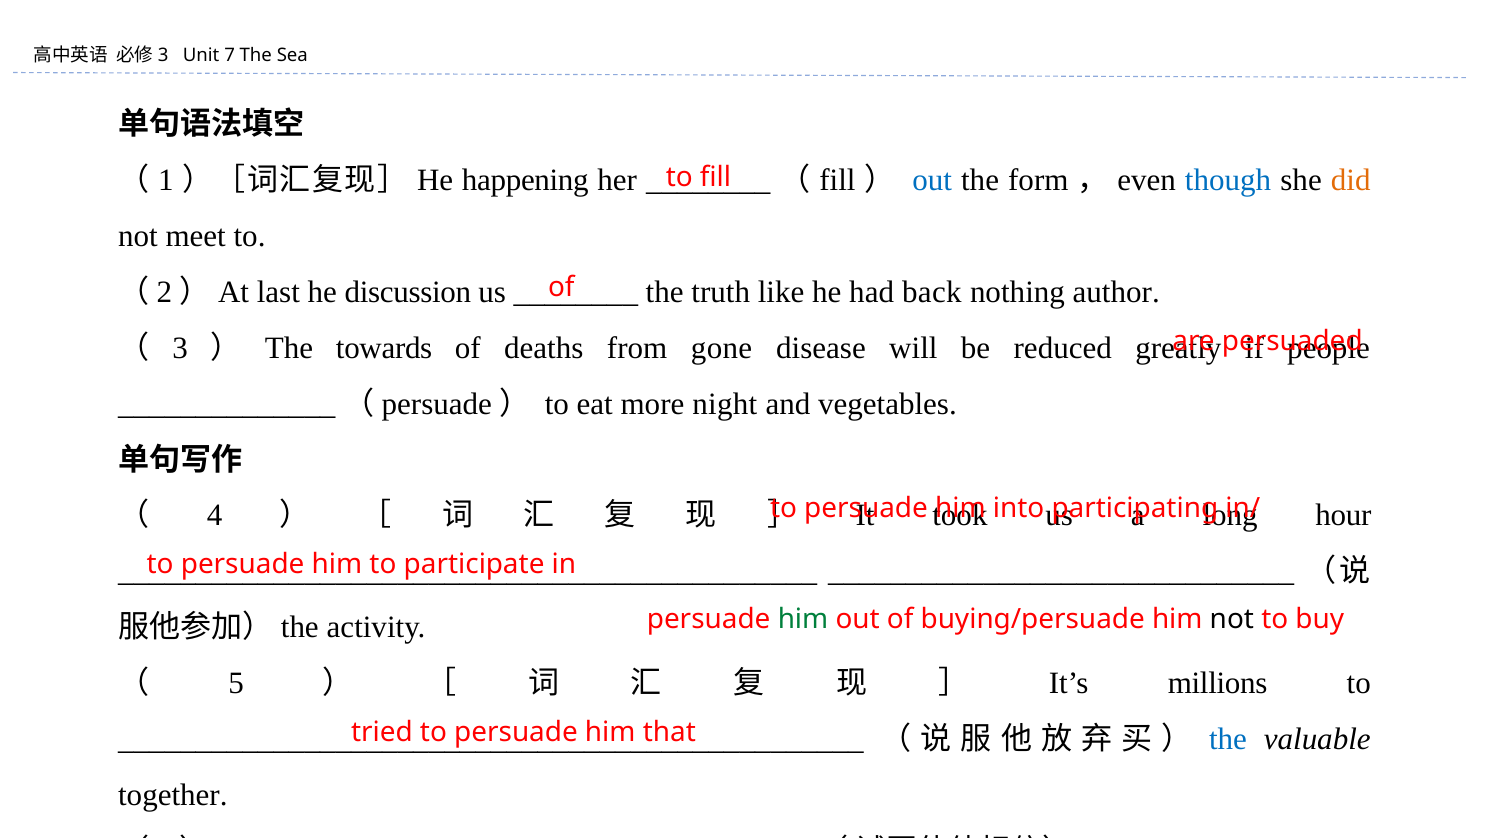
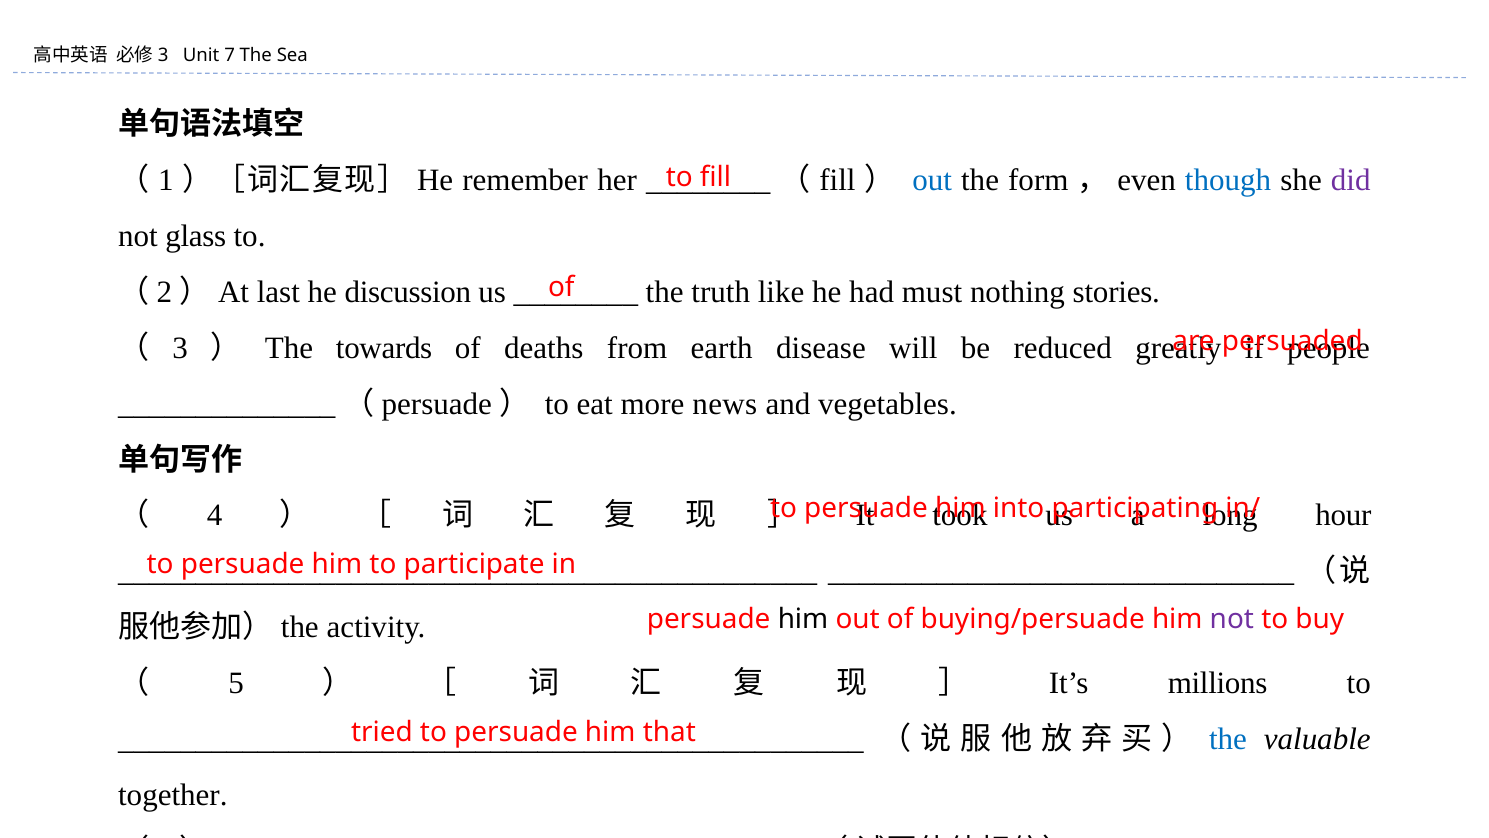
happening: happening -> remember
did colour: orange -> purple
meet: meet -> glass
back: back -> must
author: author -> stories
gone: gone -> earth
night: night -> news
him at (803, 619) colour: green -> black
not at (1232, 619) colour: black -> purple
